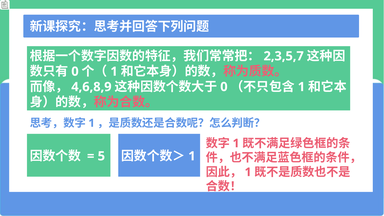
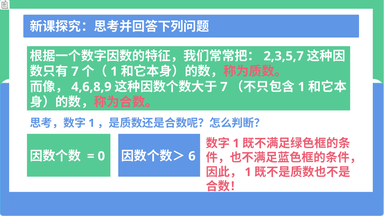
0 at (75, 72): 0 -> 7
0 at (224, 87): 0 -> 7
5: 5 -> 0
1 at (192, 156): 1 -> 6
